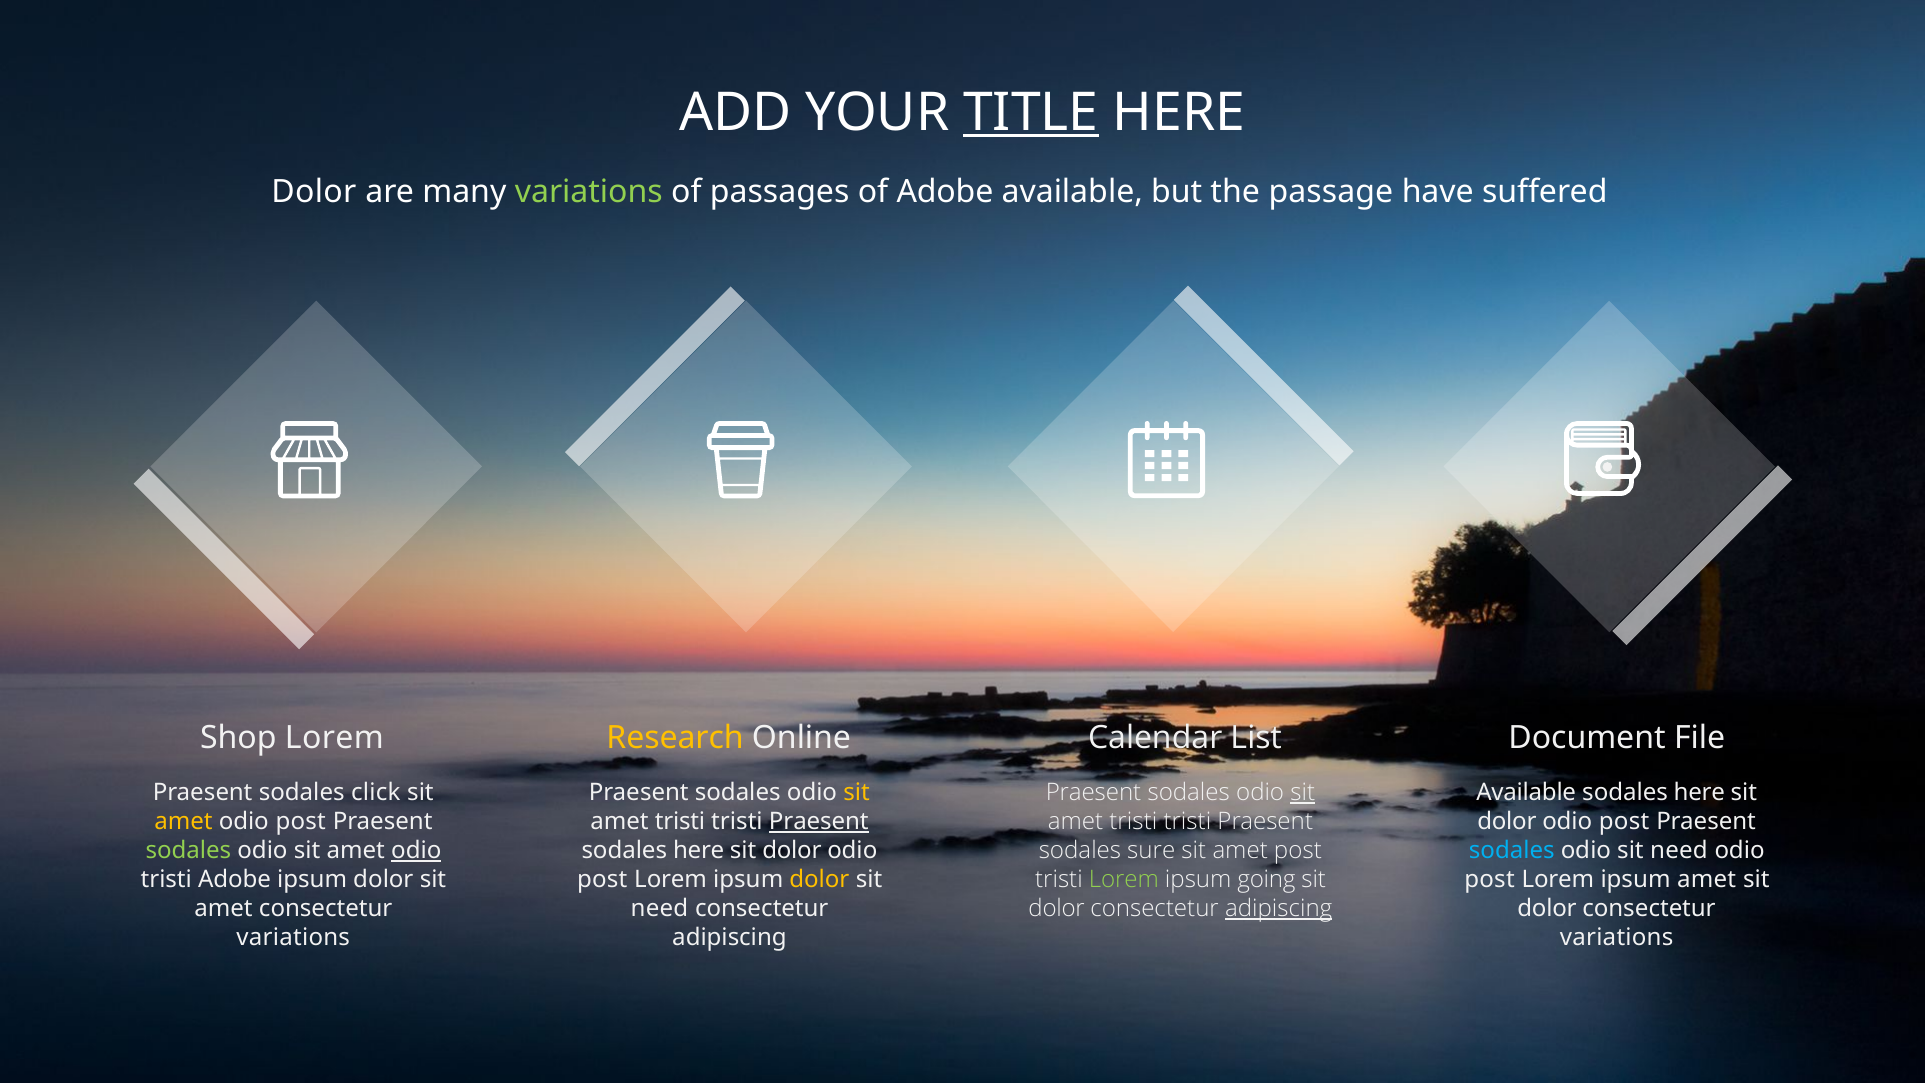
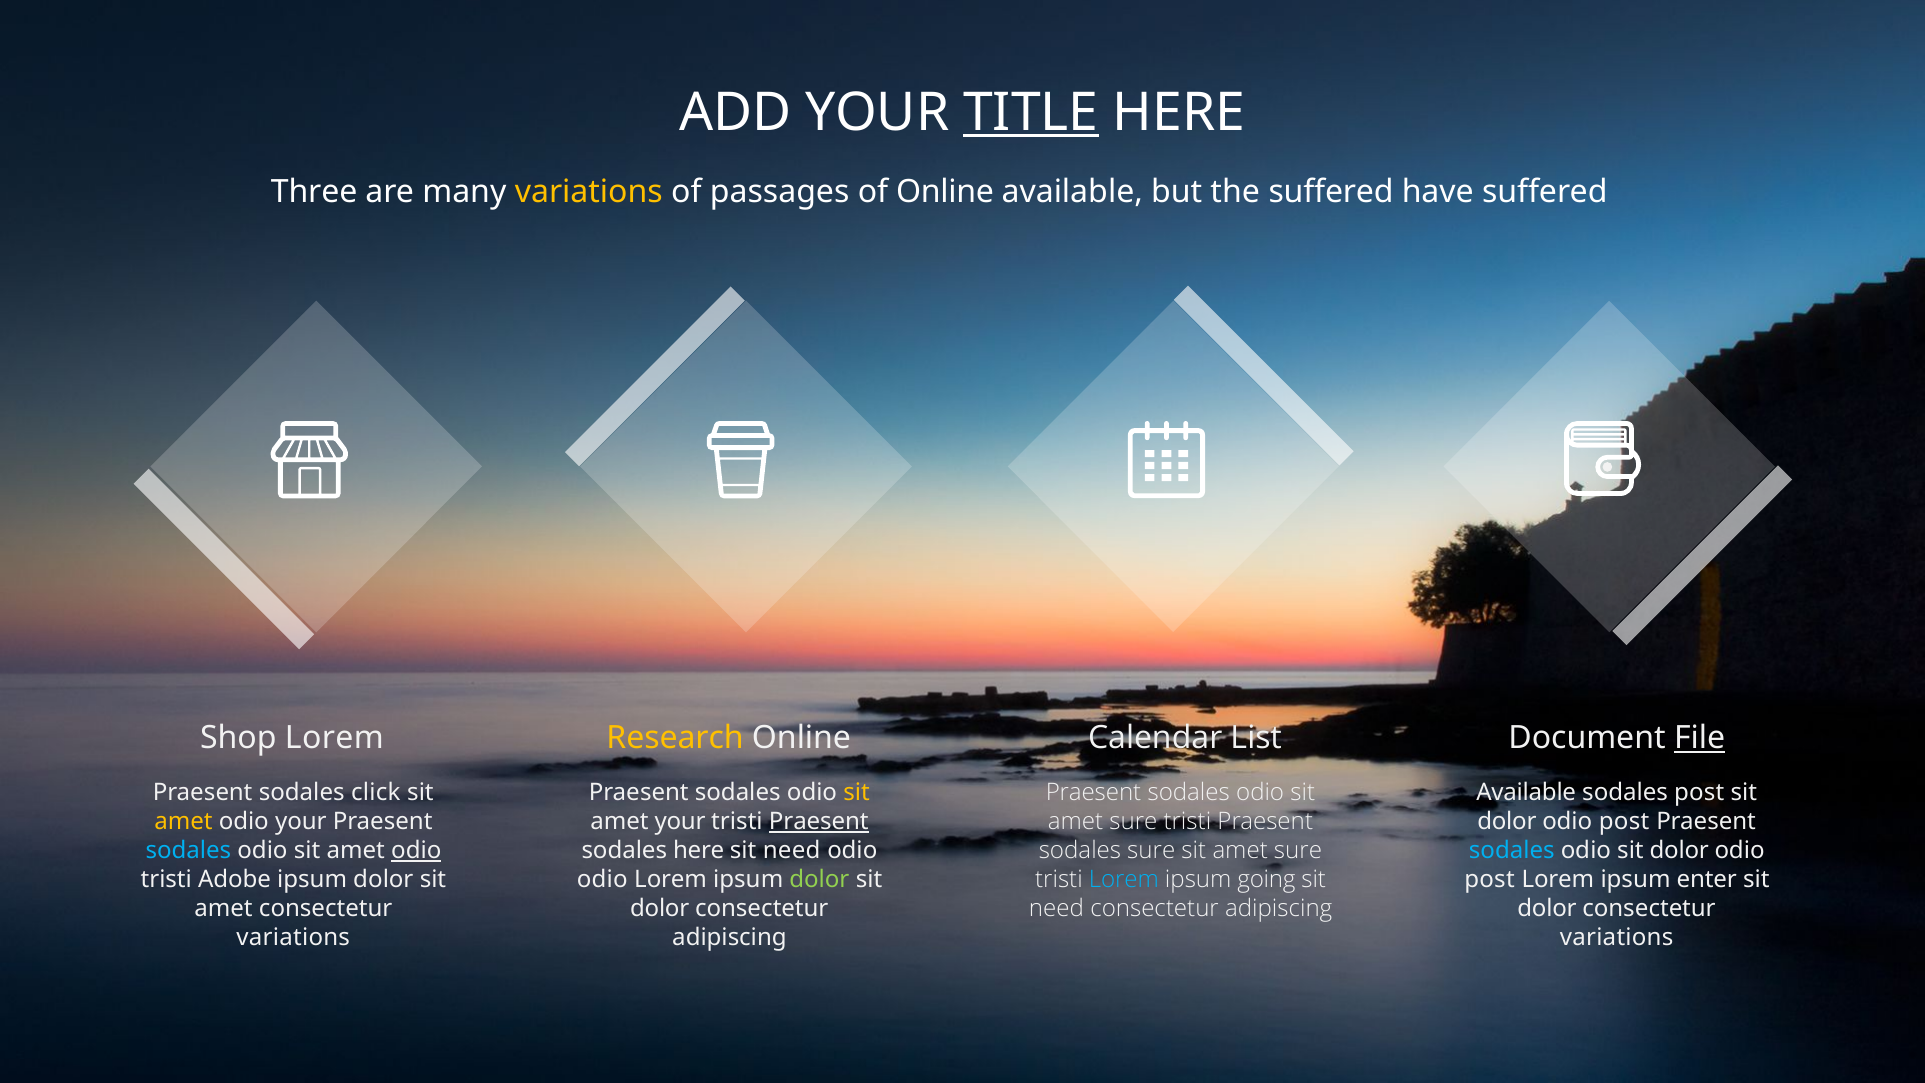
Dolor at (314, 192): Dolor -> Three
variations at (589, 192) colour: light green -> yellow
of Adobe: Adobe -> Online
the passage: passage -> suffered
File underline: none -> present
sit at (1303, 793) underline: present -> none
here at (1699, 793): here -> post
tristi at (1133, 821): tristi -> sure
post at (301, 821): post -> your
tristi at (680, 821): tristi -> your
post at (1298, 850): post -> sure
sodales at (188, 850) colour: light green -> light blue
dolor at (792, 850): dolor -> need
odio sit need: need -> dolor
Lorem at (1124, 879) colour: light green -> light blue
post at (602, 879): post -> odio
dolor at (819, 879) colour: yellow -> light green
ipsum amet: amet -> enter
dolor at (1057, 908): dolor -> need
adipiscing at (1279, 908) underline: present -> none
need at (659, 908): need -> dolor
